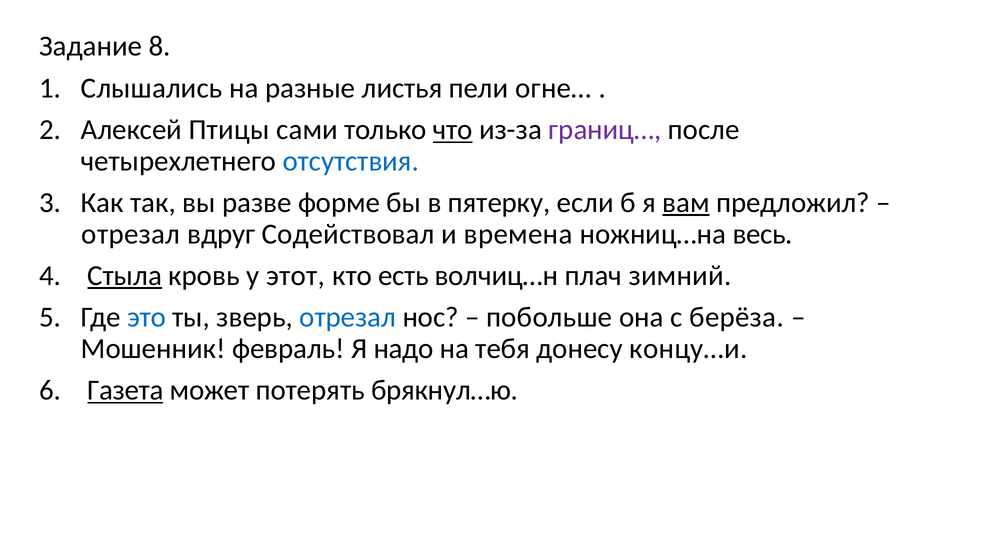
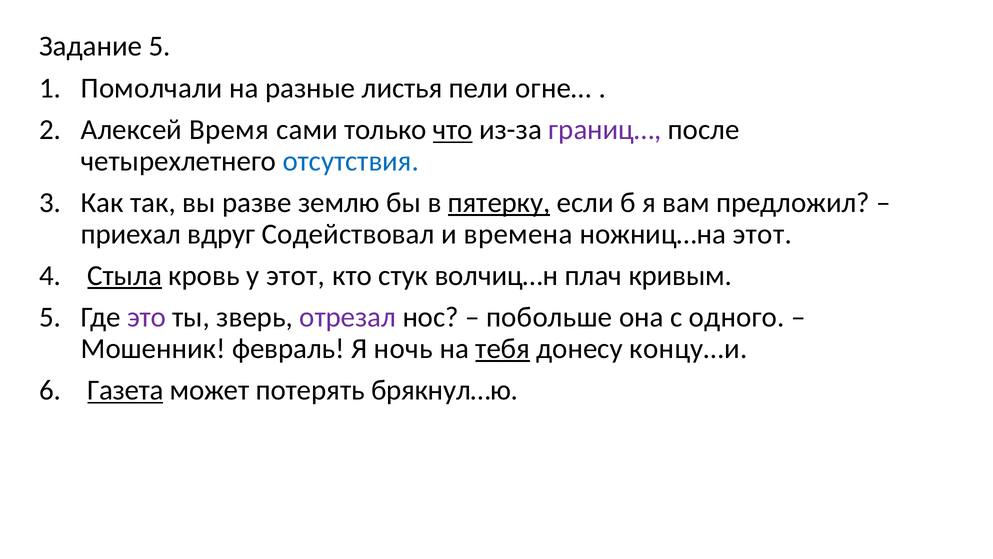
Задание 8: 8 -> 5
Слышались: Слышались -> Помолчали
Птицы: Птицы -> Время
форме: форме -> землю
пятерку underline: none -> present
вам underline: present -> none
отрезал at (131, 234): отрезал -> приехал
ножниц…на весь: весь -> этот
есть: есть -> стук
зимний: зимний -> кривым
это colour: blue -> purple
отрезал at (348, 317) colour: blue -> purple
берёза: берёза -> одного
надо: надо -> ночь
тебя underline: none -> present
